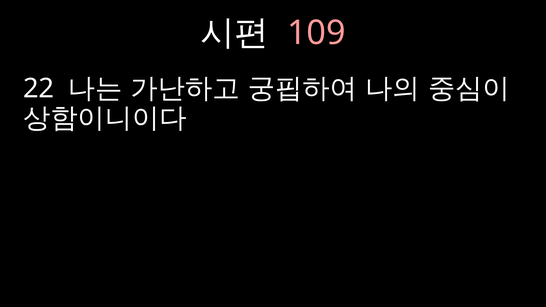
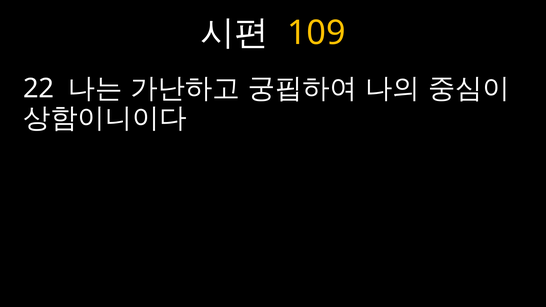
109 colour: pink -> yellow
